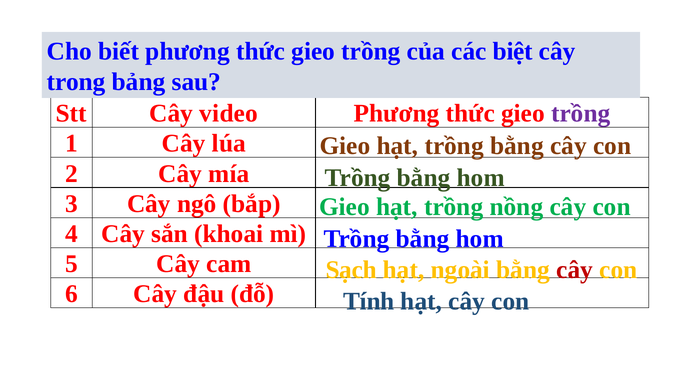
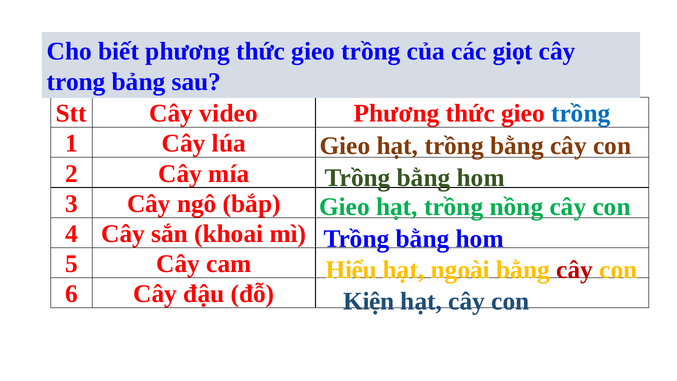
biệt: biệt -> giọt
trồng at (581, 113) colour: purple -> blue
Sạch: Sạch -> Hiểu
Tính: Tính -> Kiện
